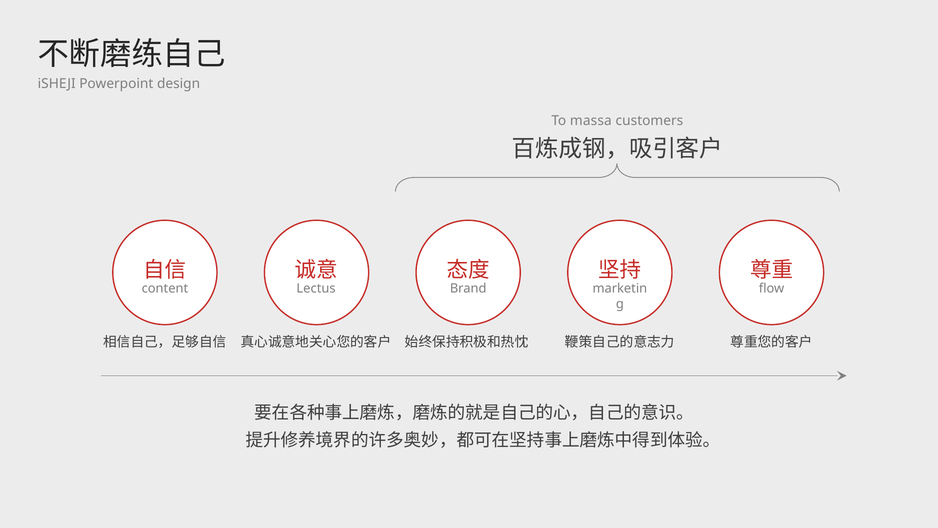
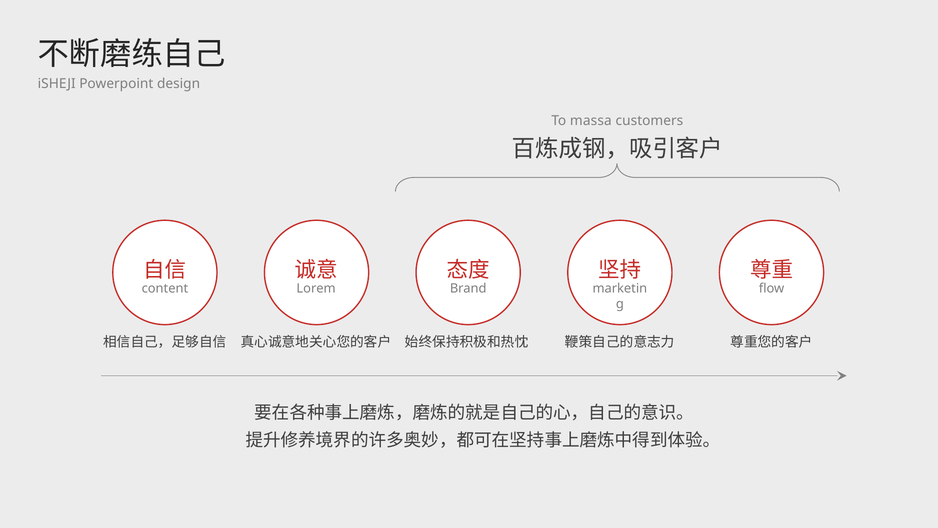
Lectus: Lectus -> Lorem
